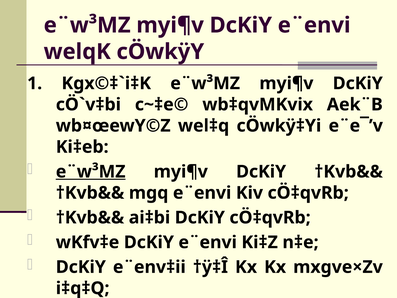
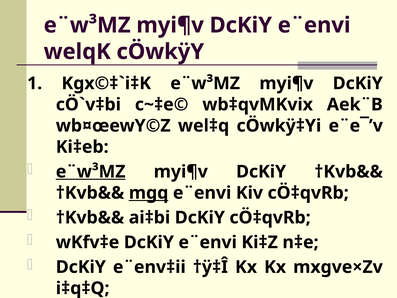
mgq underline: none -> present
